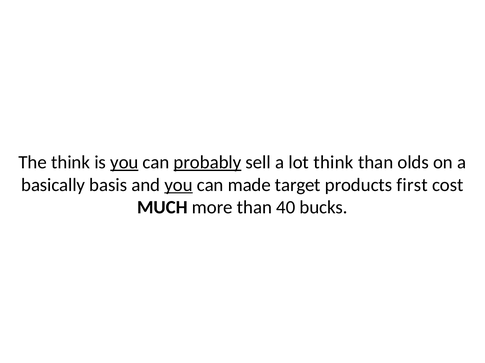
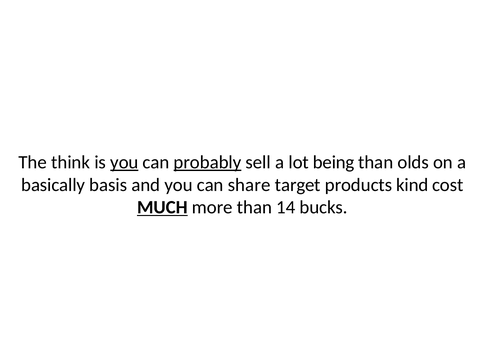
lot think: think -> being
you at (179, 185) underline: present -> none
made: made -> share
first: first -> kind
MUCH underline: none -> present
40: 40 -> 14
